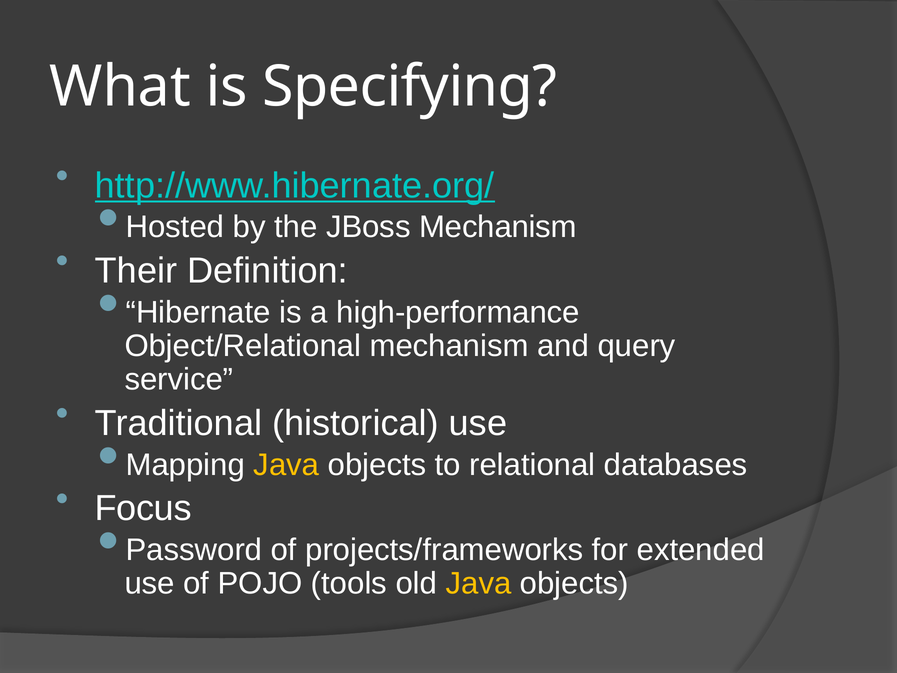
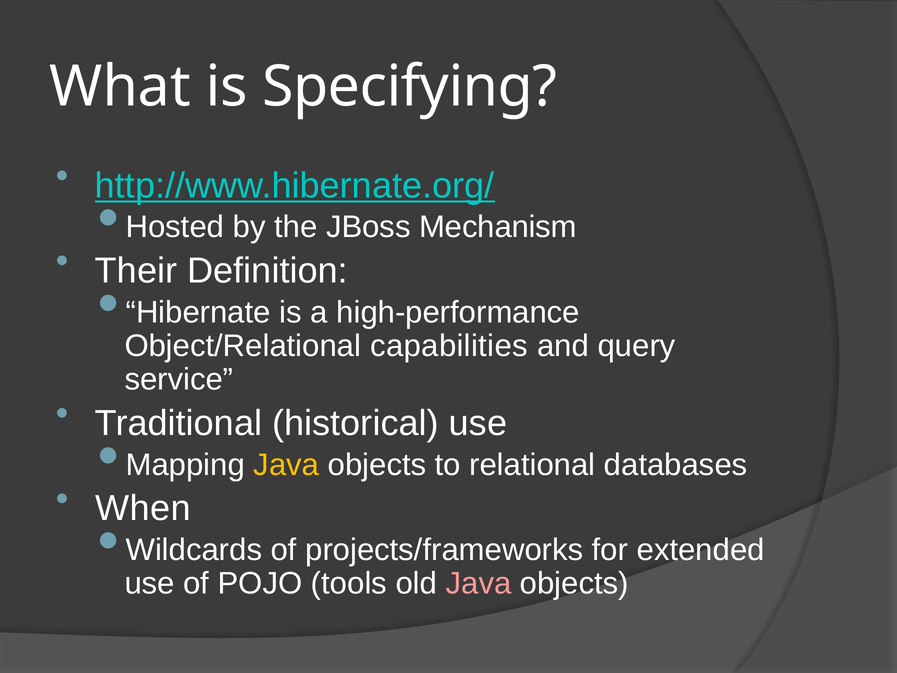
Object/Relational mechanism: mechanism -> capabilities
Focus: Focus -> When
Password: Password -> Wildcards
Java at (479, 583) colour: yellow -> pink
